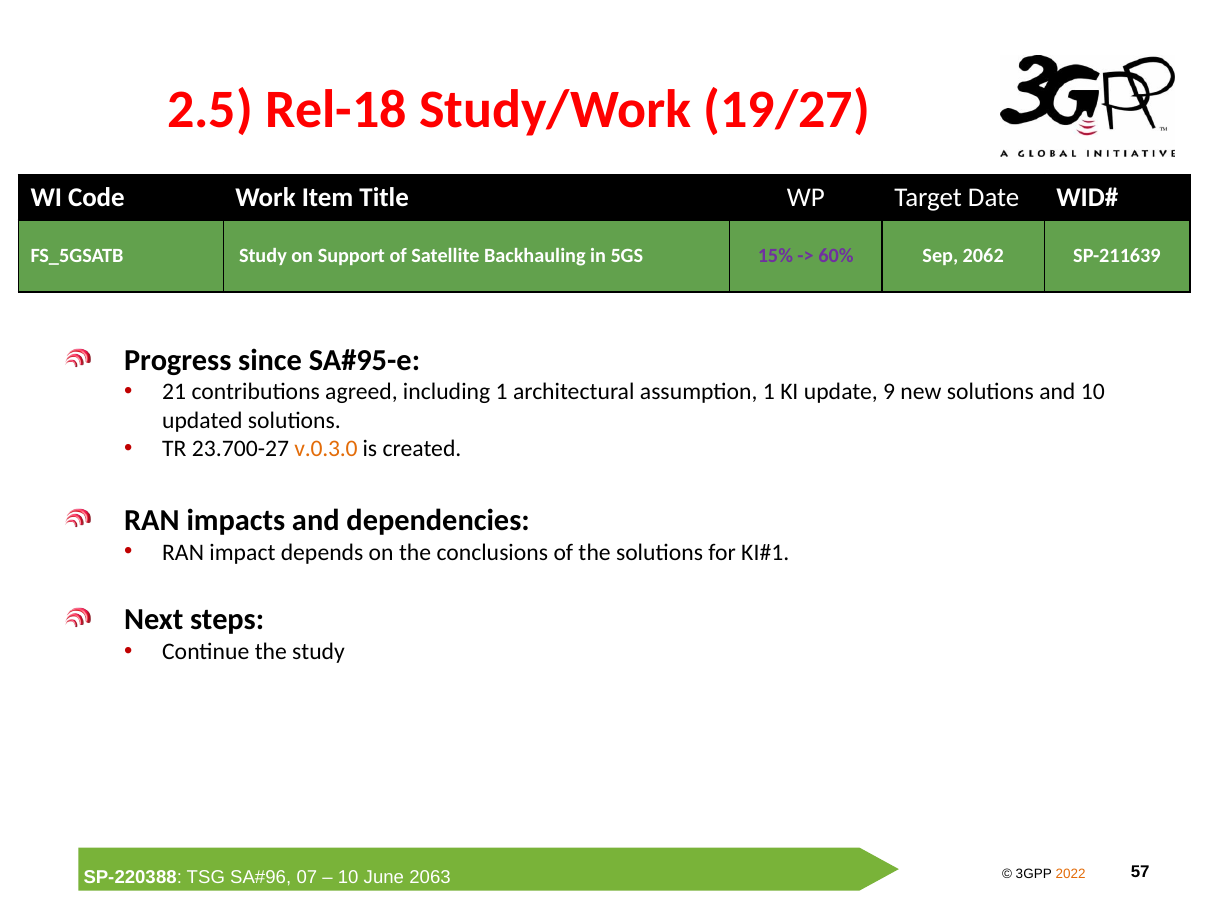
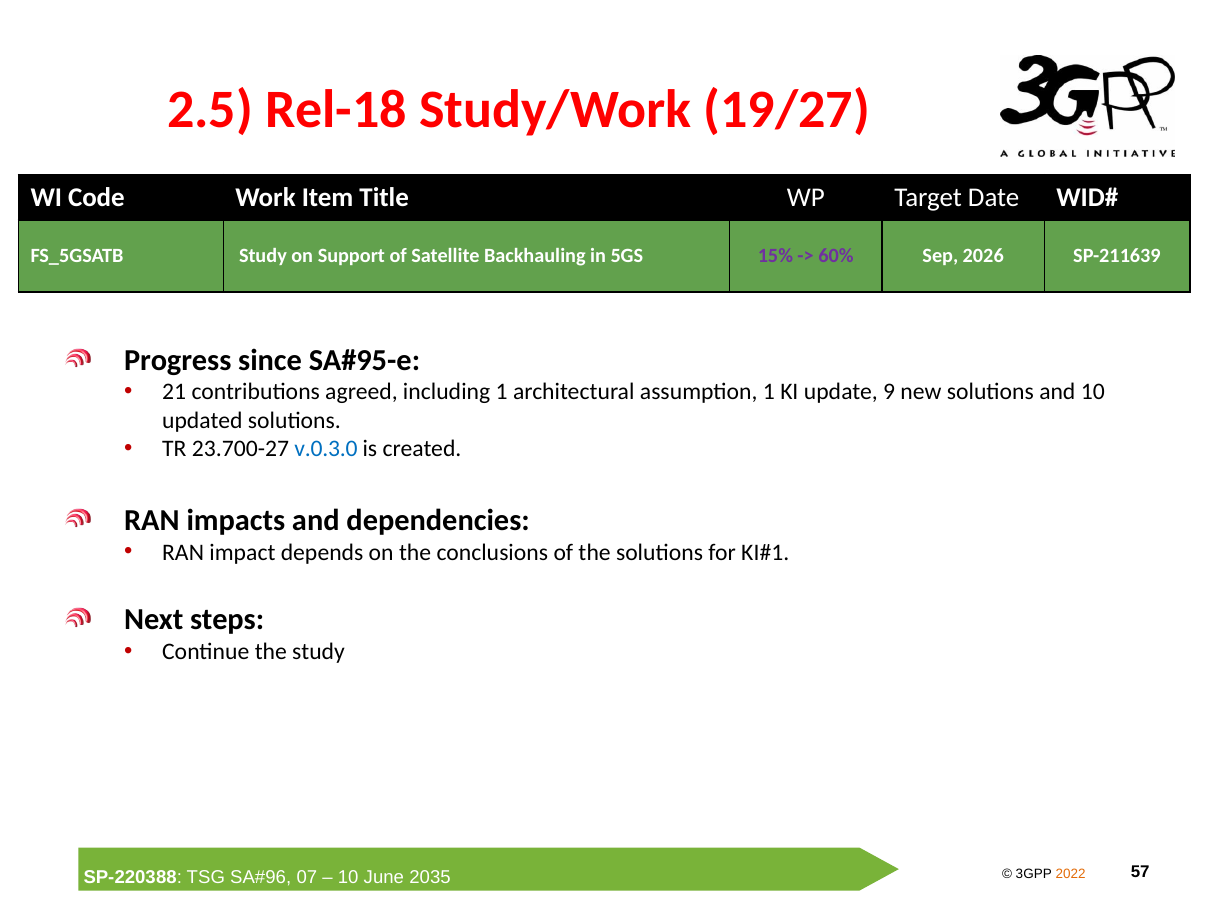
2062: 2062 -> 2026
v.0.3.0 colour: orange -> blue
2063: 2063 -> 2035
